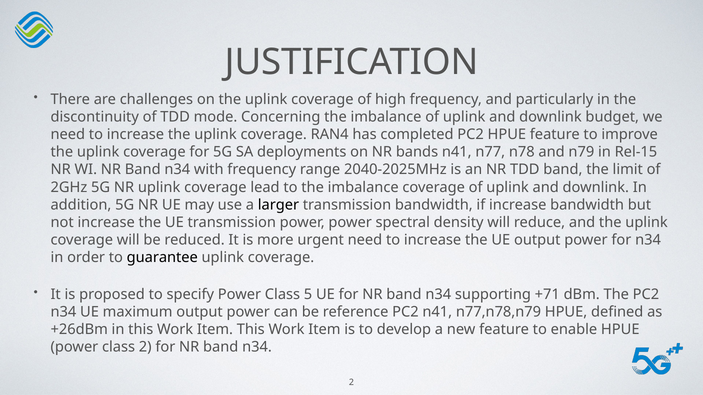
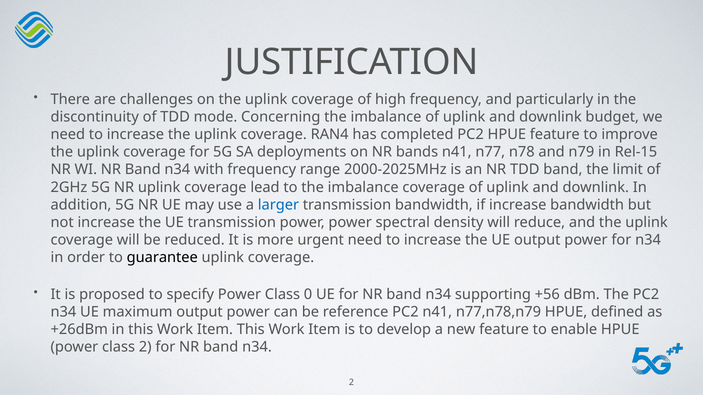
2040-2025MHz: 2040-2025MHz -> 2000-2025MHz
larger colour: black -> blue
5: 5 -> 0
+71: +71 -> +56
